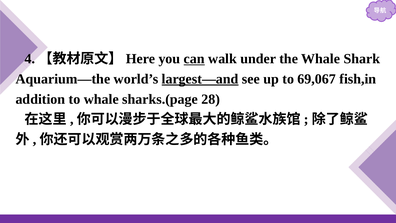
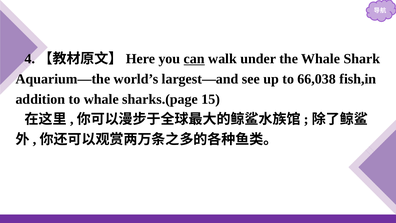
largest—and underline: present -> none
69,067: 69,067 -> 66,038
28: 28 -> 15
